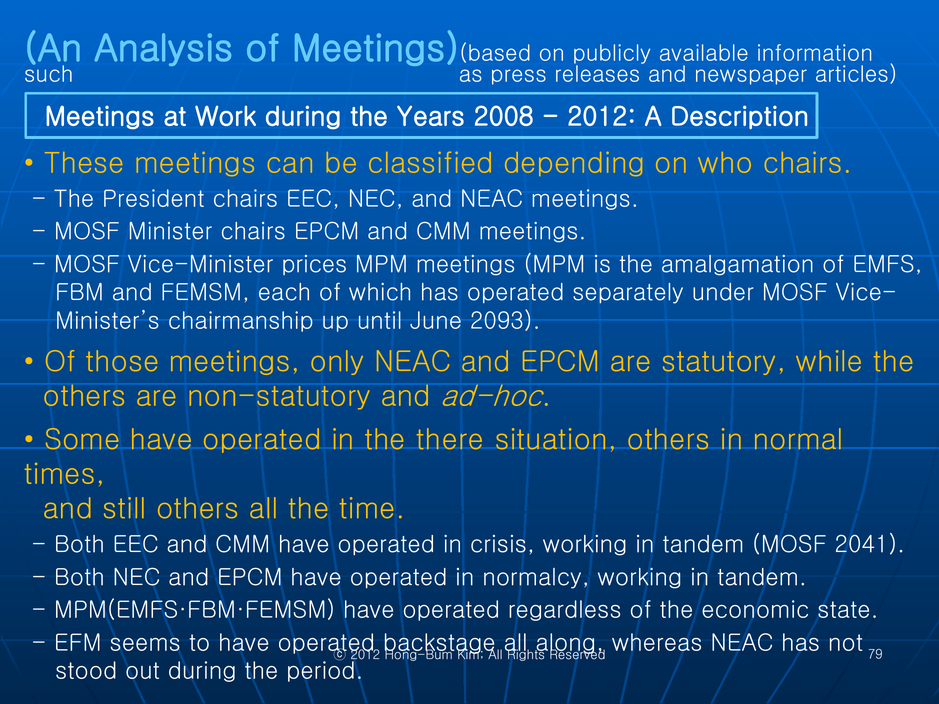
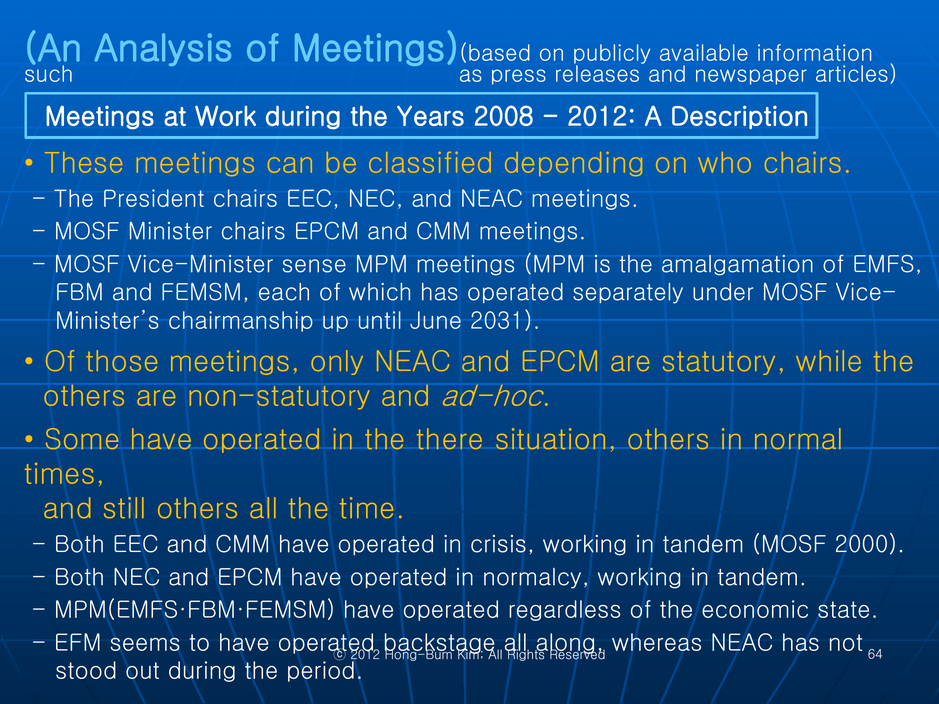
prices: prices -> sense
2093: 2093 -> 2031
2041: 2041 -> 2000
79: 79 -> 64
